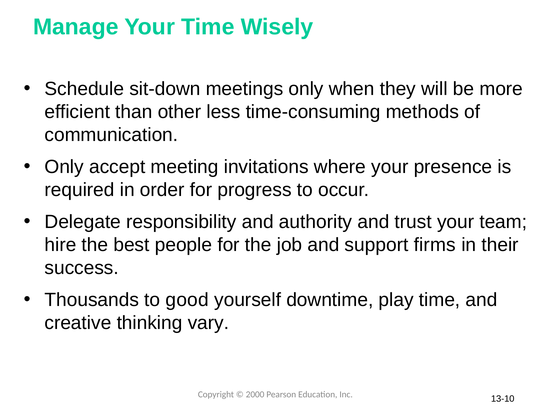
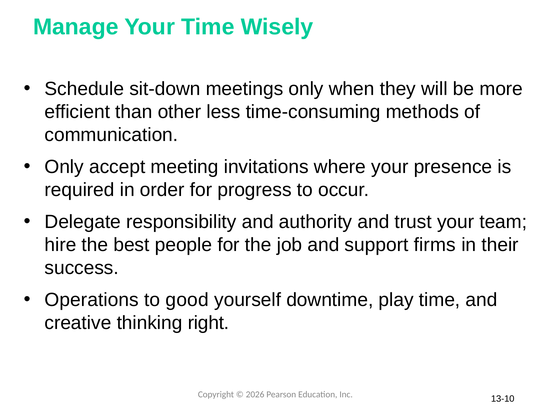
Thousands: Thousands -> Operations
vary: vary -> right
2000: 2000 -> 2026
